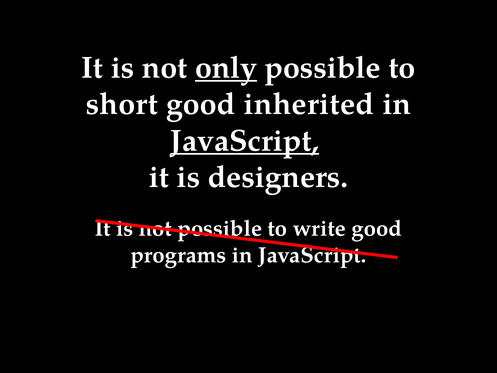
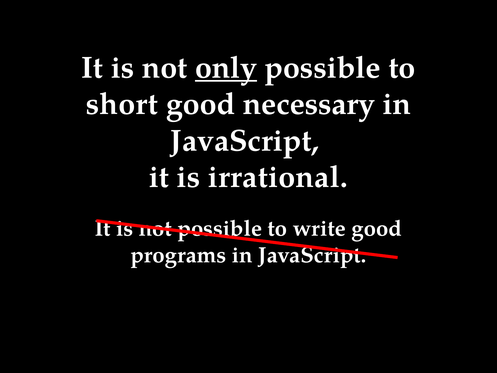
inherited: inherited -> necessary
JavaScript at (245, 141) underline: present -> none
designers: designers -> irrational
